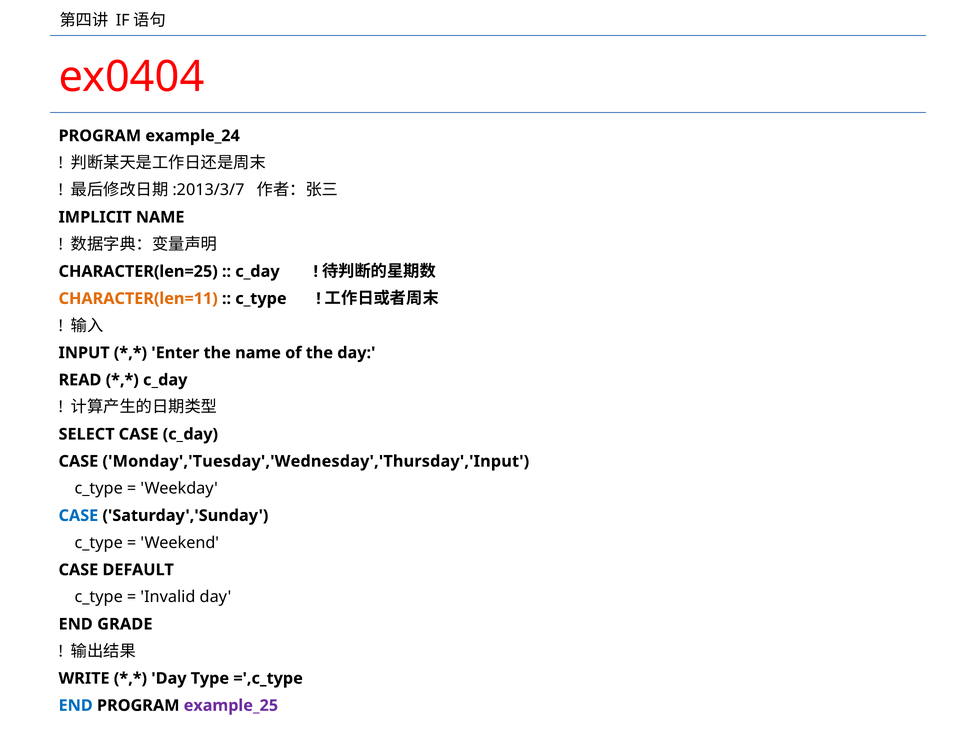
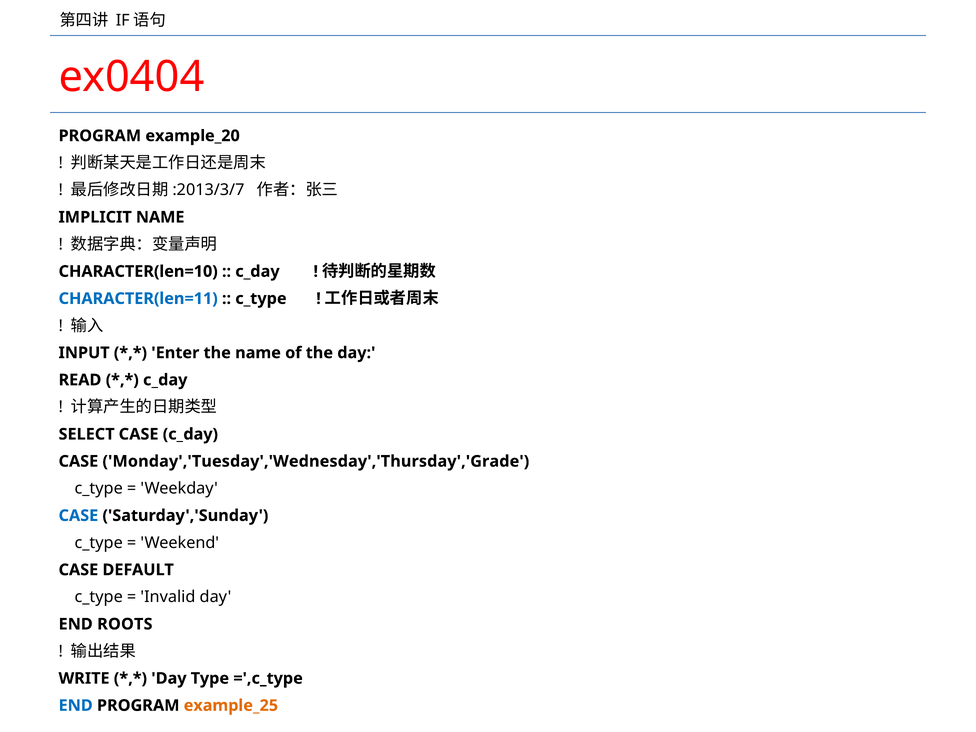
example_24: example_24 -> example_20
CHARACTER(len=25: CHARACTER(len=25 -> CHARACTER(len=10
CHARACTER(len=11 colour: orange -> blue
Monday','Tuesday','Wednesday','Thursday','Input: Monday','Tuesday','Wednesday','Thursday','Input -> Monday','Tuesday','Wednesday','Thursday','Grade
GRADE: GRADE -> ROOTS
example_25 colour: purple -> orange
